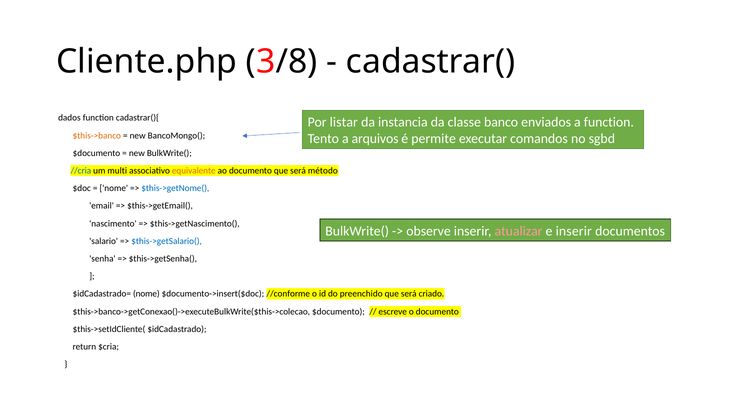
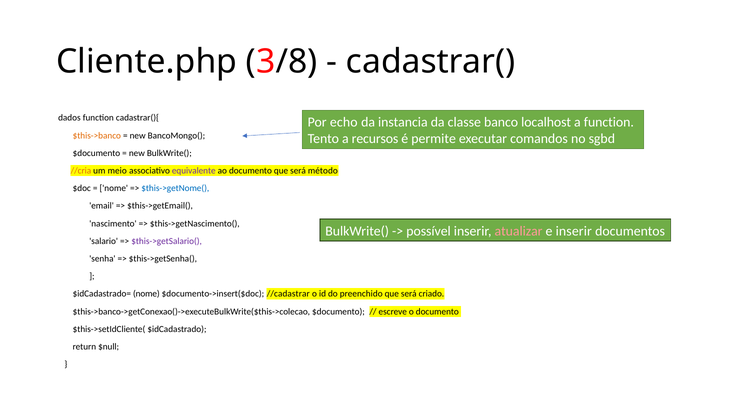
listar: listar -> echo
enviados: enviados -> localhost
arquivos: arquivos -> recursos
//cria colour: blue -> orange
multi: multi -> meio
equivalente colour: orange -> purple
observe: observe -> possível
$this->getSalario( colour: blue -> purple
//conforme: //conforme -> //cadastrar
$cria: $cria -> $null
